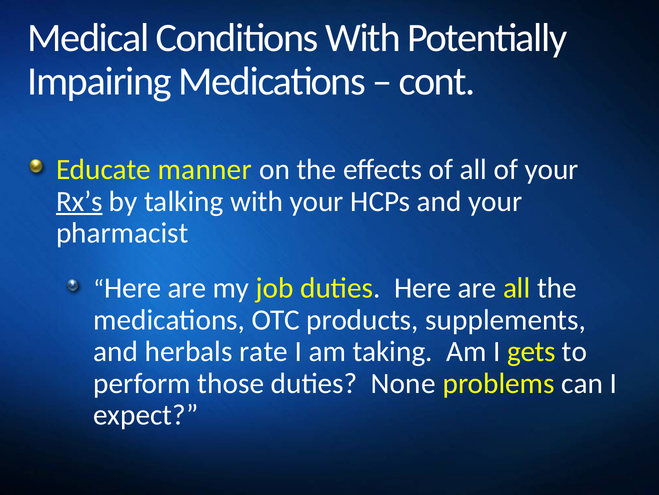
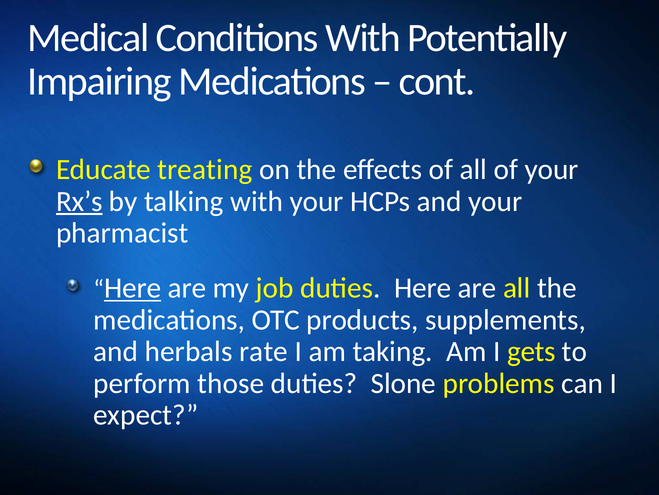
manner: manner -> treating
Here at (133, 288) underline: none -> present
None: None -> Slone
